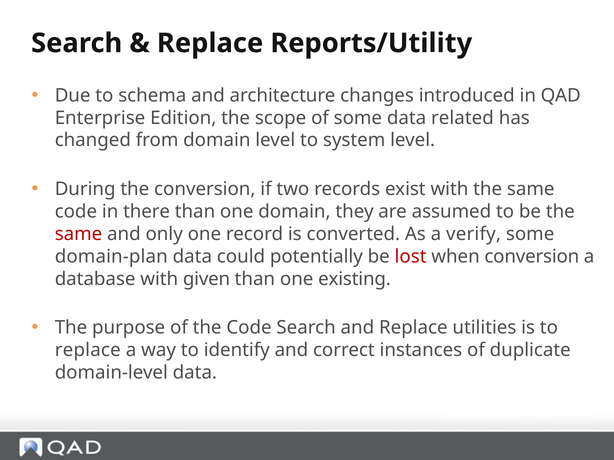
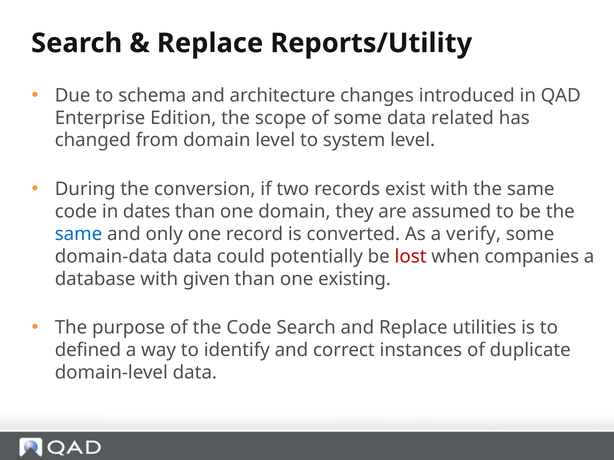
there: there -> dates
same at (79, 234) colour: red -> blue
domain-plan: domain-plan -> domain-data
when conversion: conversion -> companies
replace at (88, 351): replace -> defined
